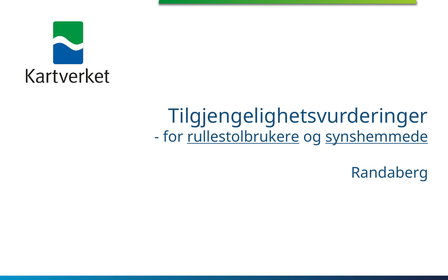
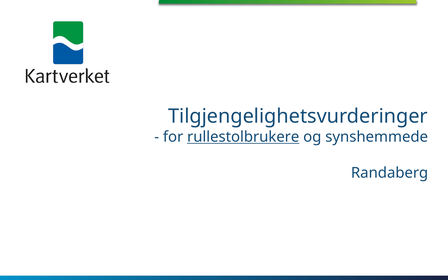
synshemmede underline: present -> none
